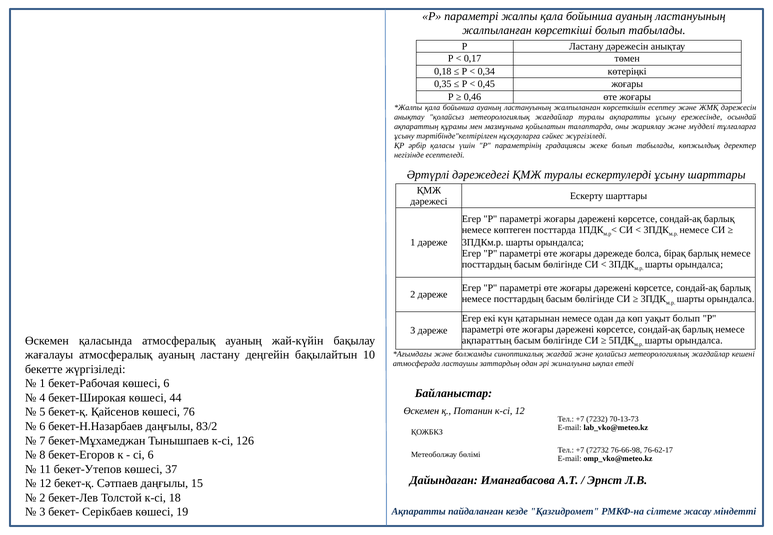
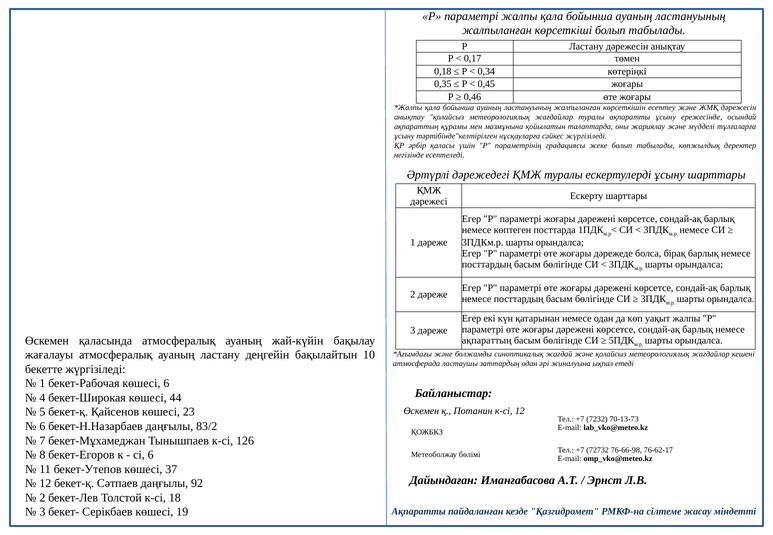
уақыт болып: болып -> жалпы
76: 76 -> 23
15: 15 -> 92
